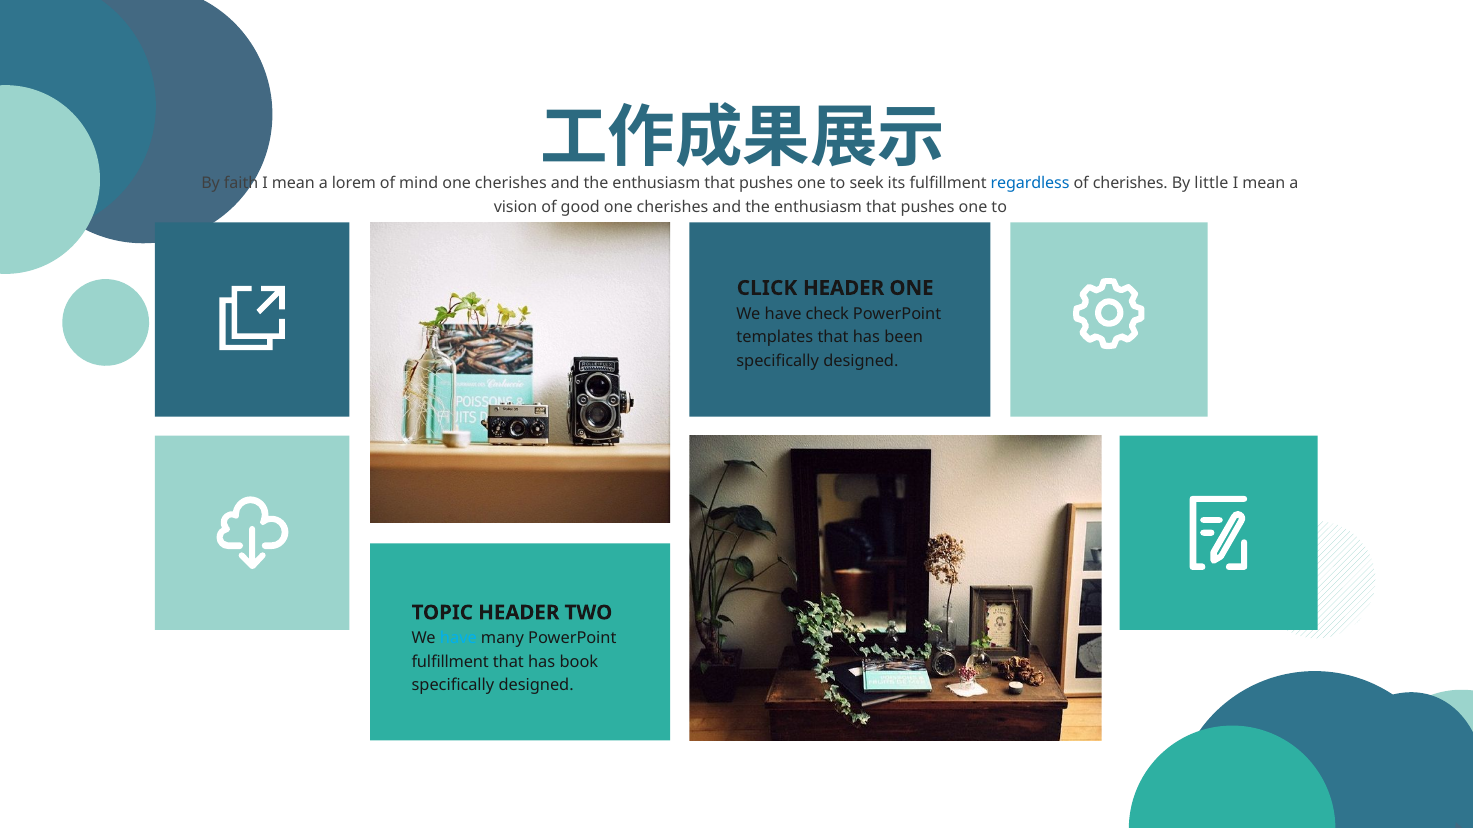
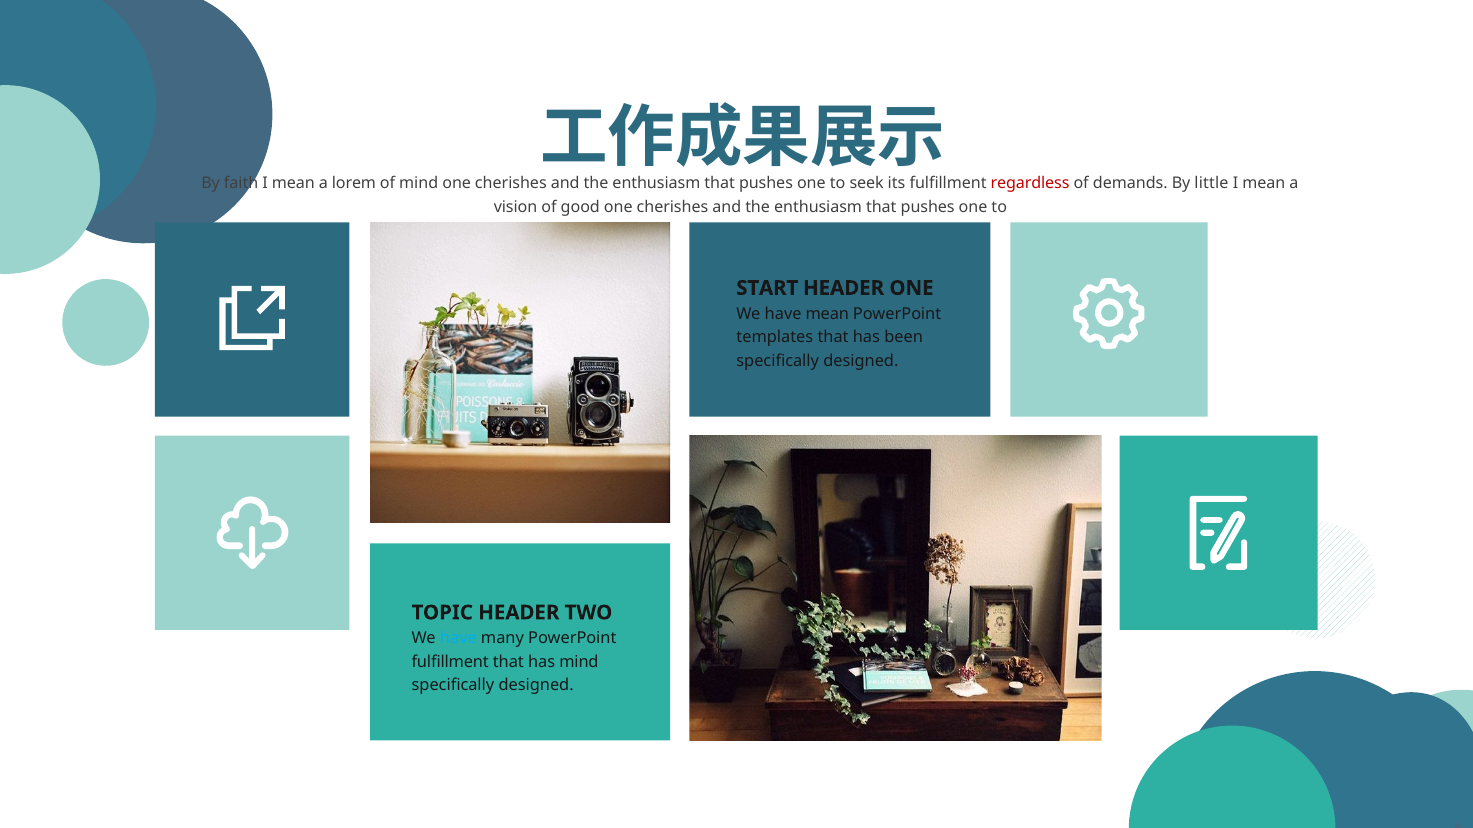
regardless colour: blue -> red
of cherishes: cherishes -> demands
CLICK: CLICK -> START
have check: check -> mean
has book: book -> mind
